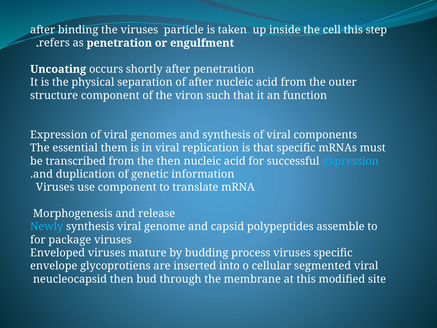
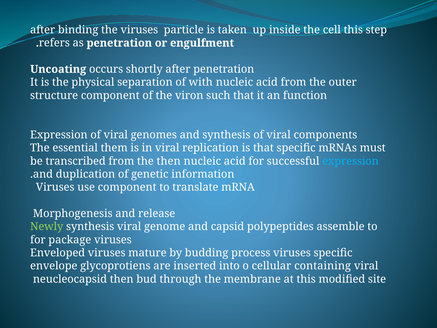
of after: after -> with
Newly colour: light blue -> light green
segmented: segmented -> containing
